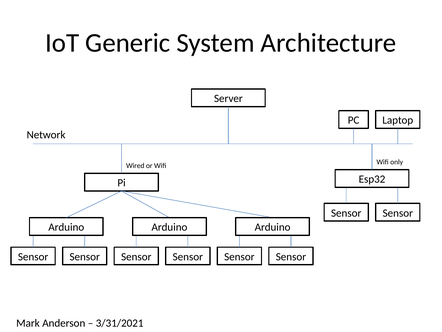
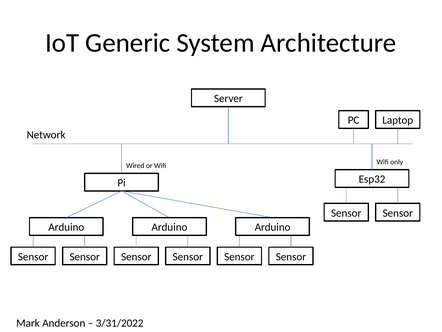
3/31/2021: 3/31/2021 -> 3/31/2022
